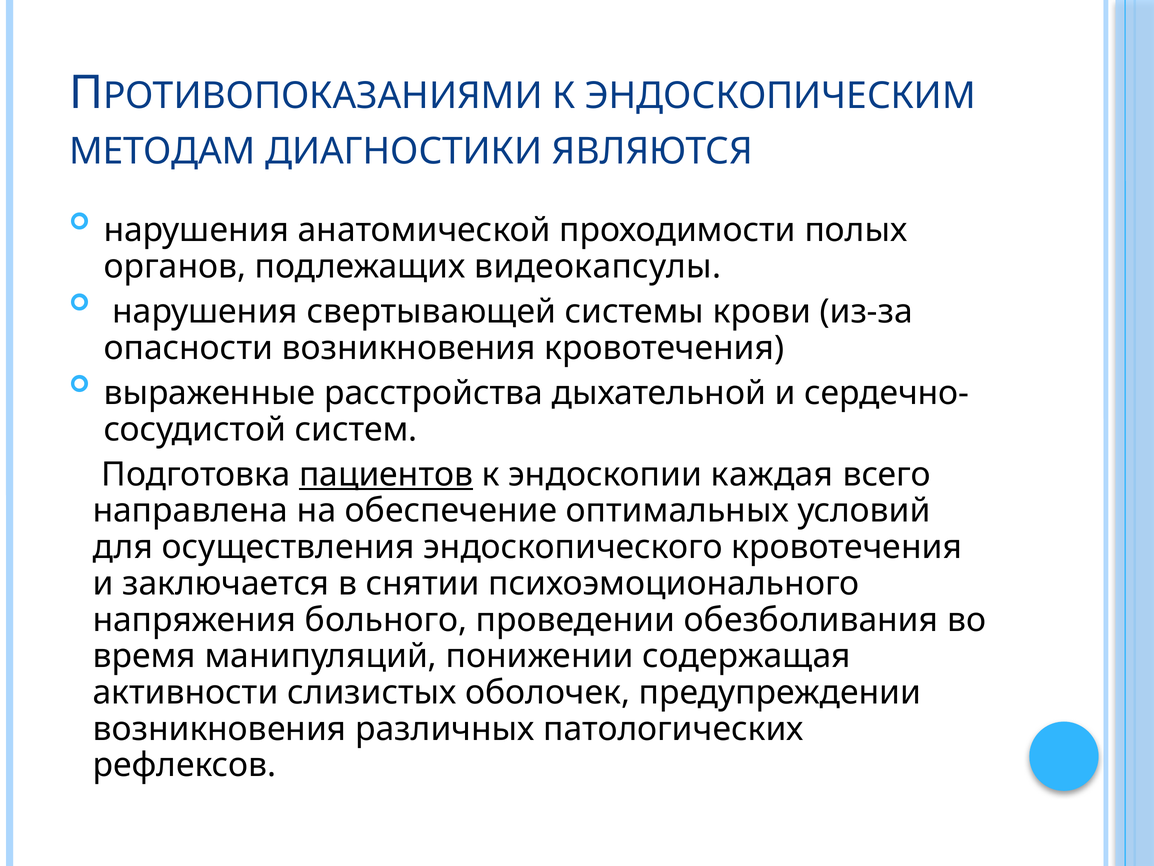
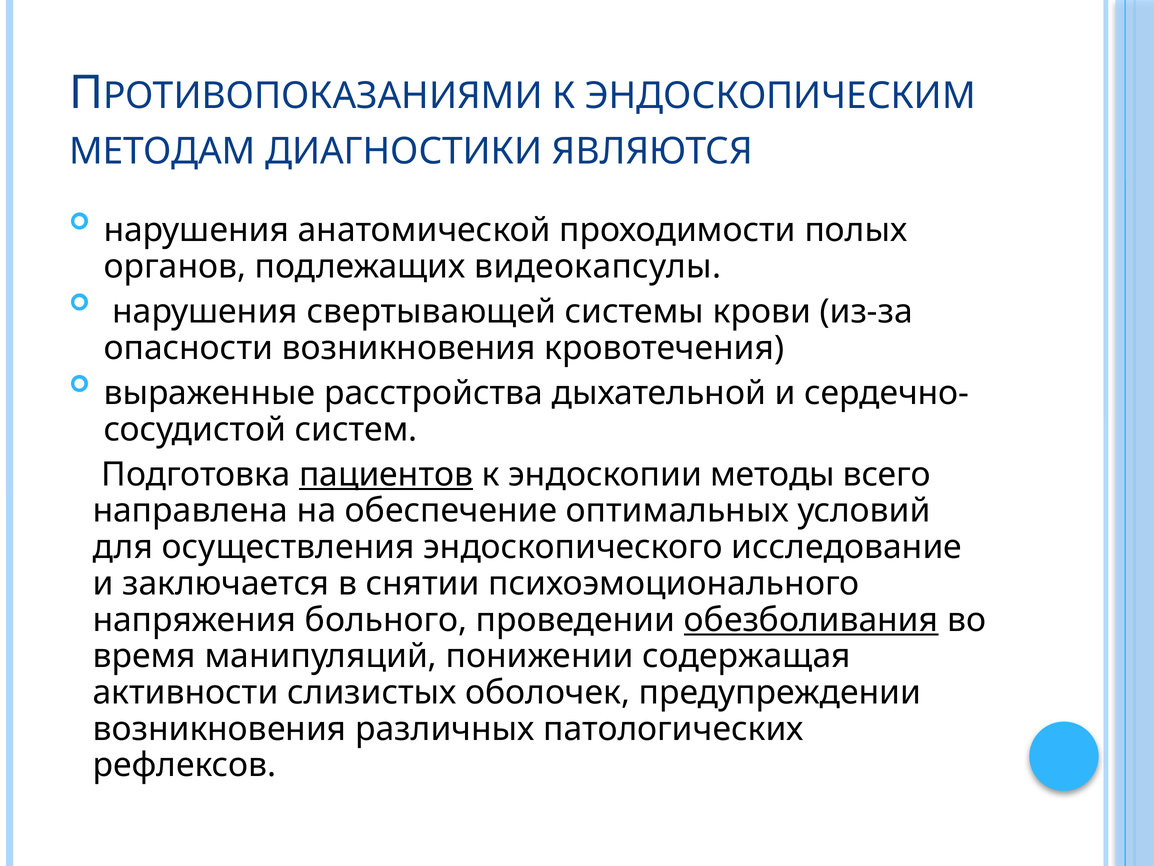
каждая: каждая -> методы
эндоскопического кровотечения: кровотечения -> исследование
обезболивания underline: none -> present
